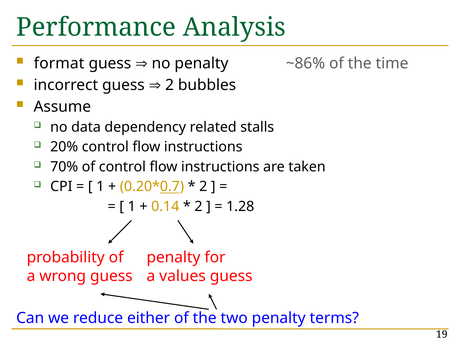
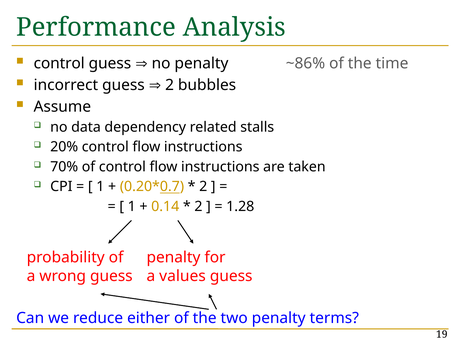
format at (59, 63): format -> control
